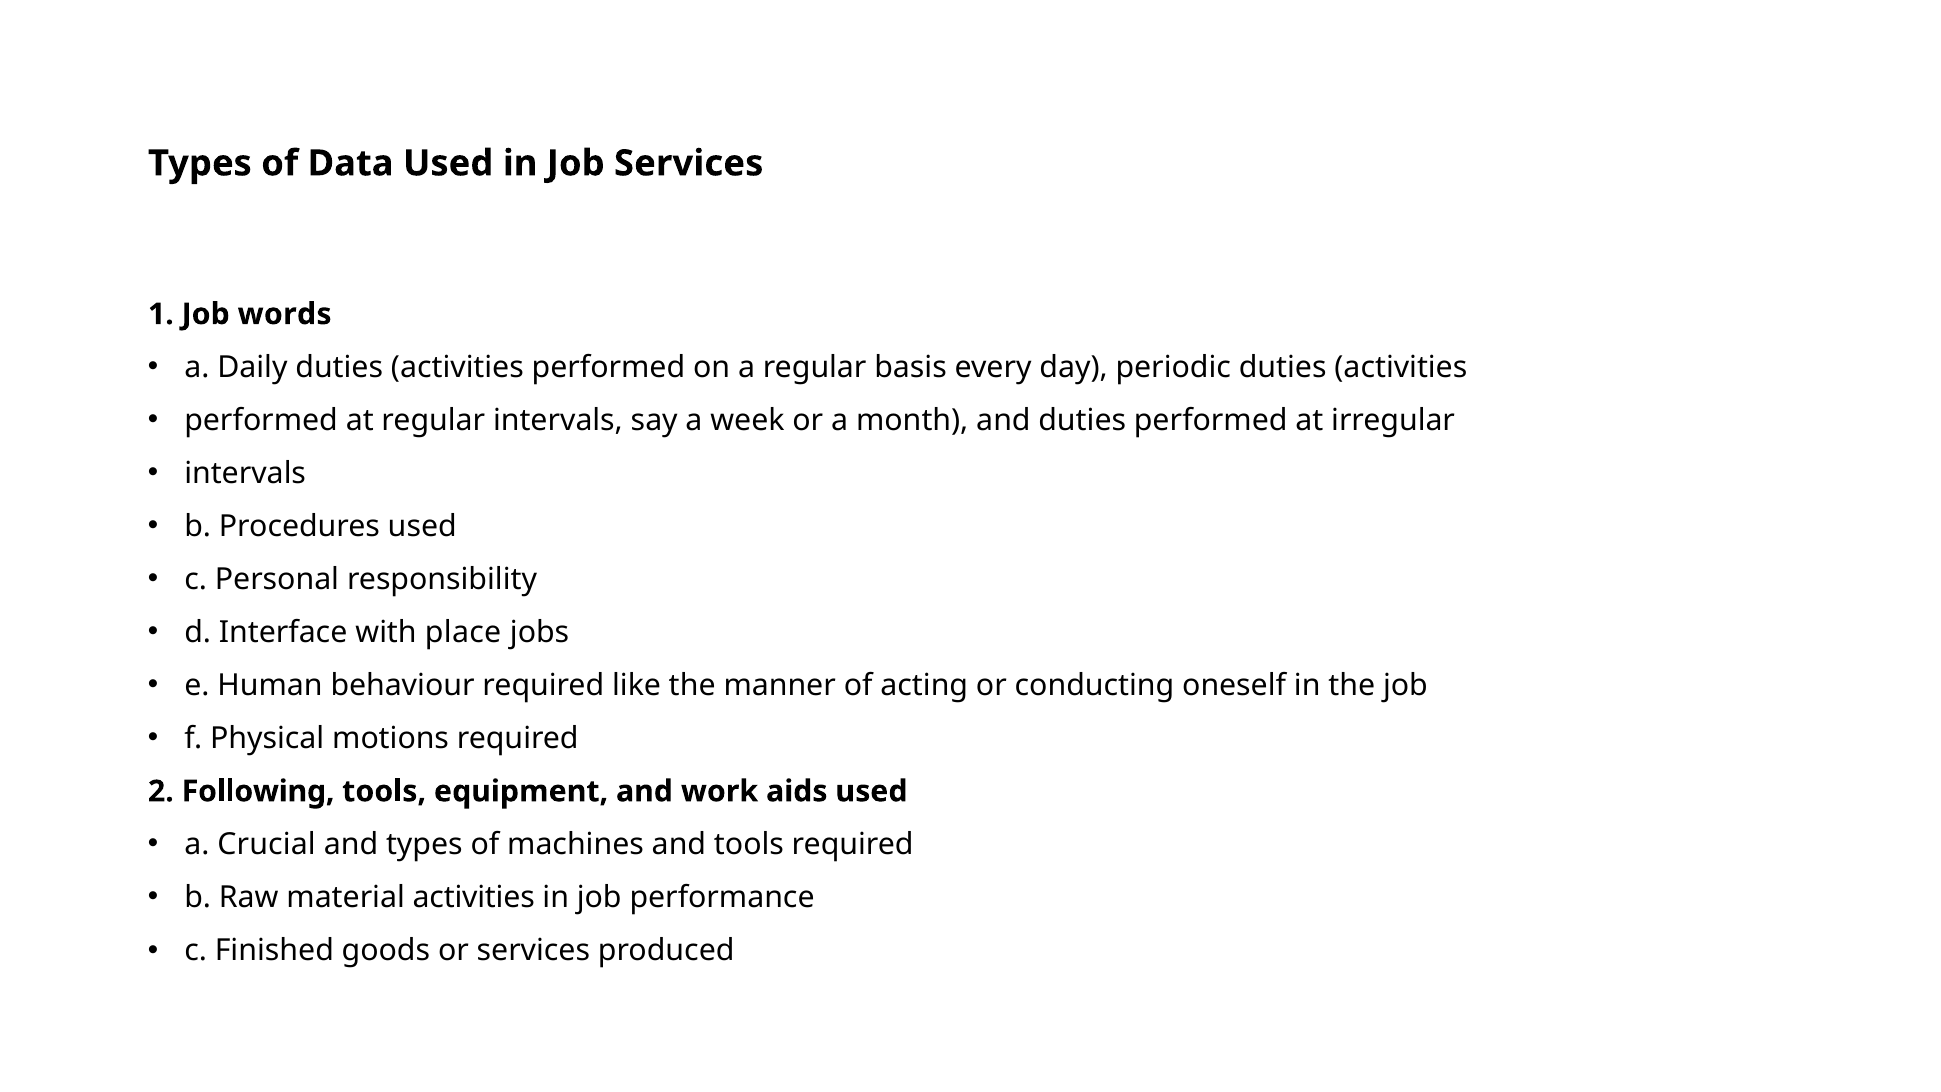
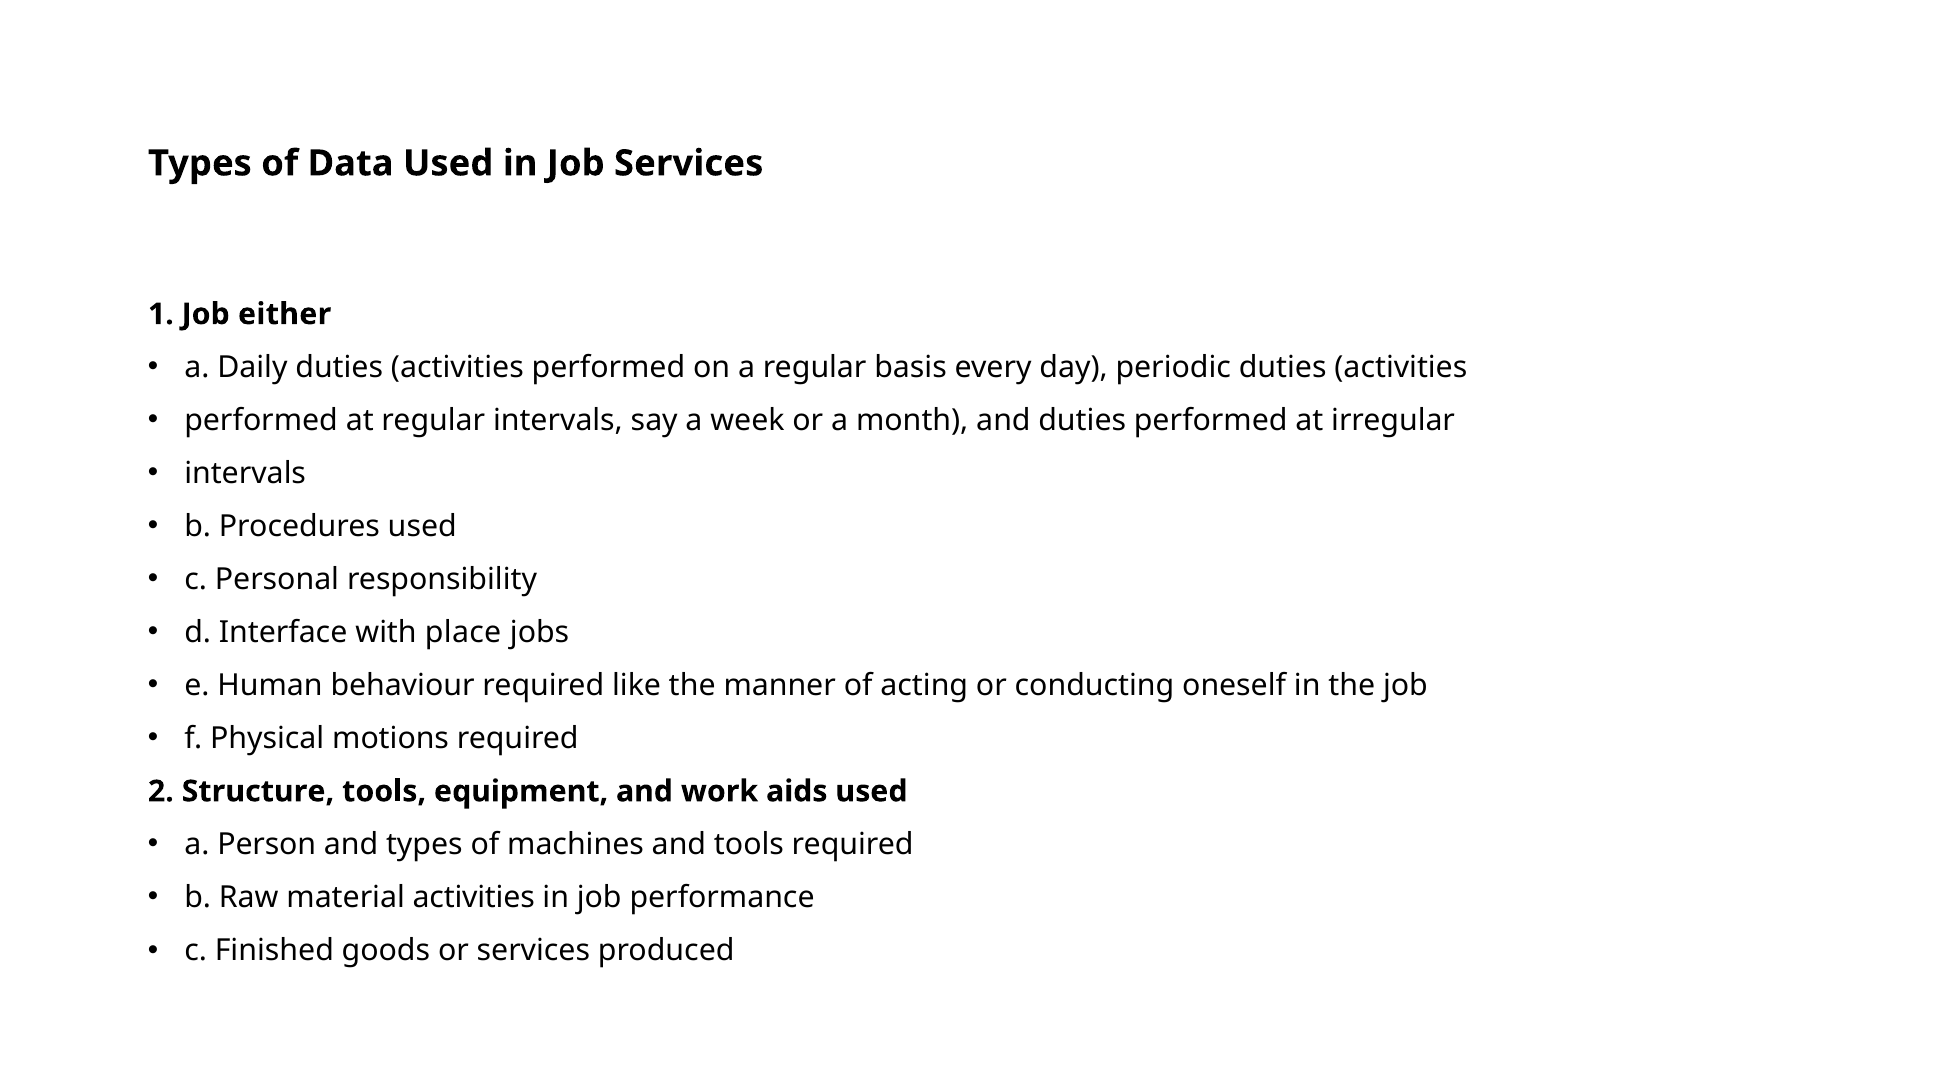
words: words -> either
Following: Following -> Structure
Crucial: Crucial -> Person
